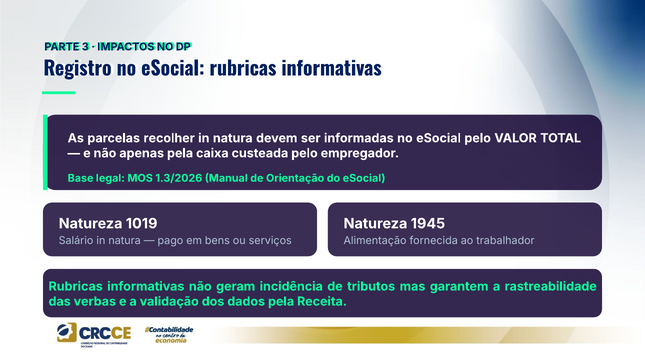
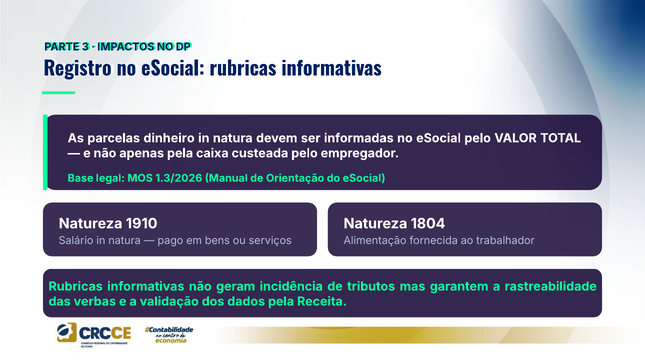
recolher: recolher -> dinheiro
1019: 1019 -> 1910
1945: 1945 -> 1804
